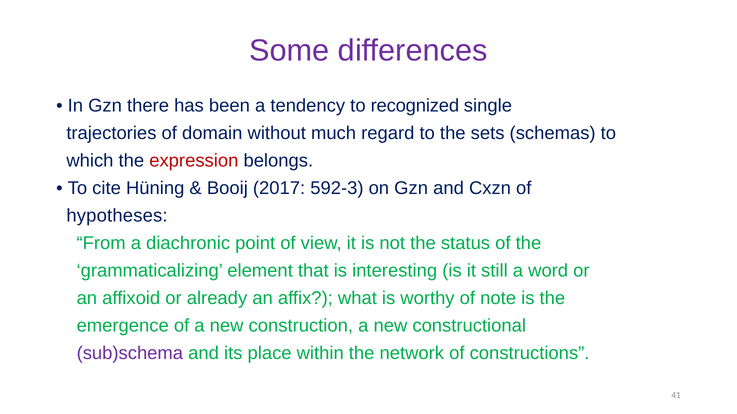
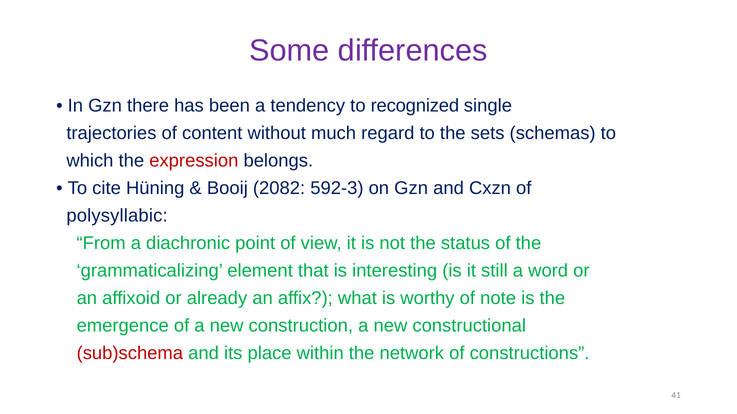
domain: domain -> content
2017: 2017 -> 2082
hypotheses: hypotheses -> polysyllabic
sub)schema colour: purple -> red
